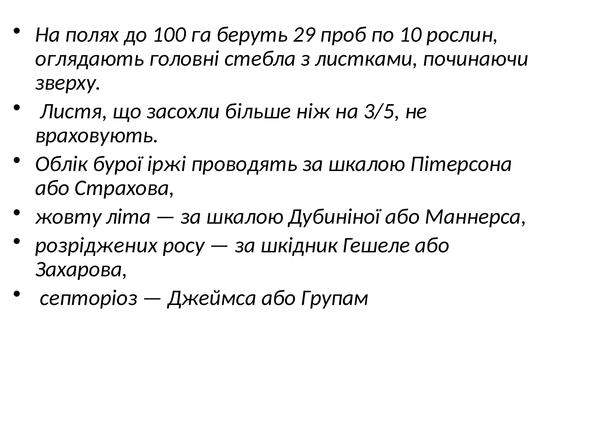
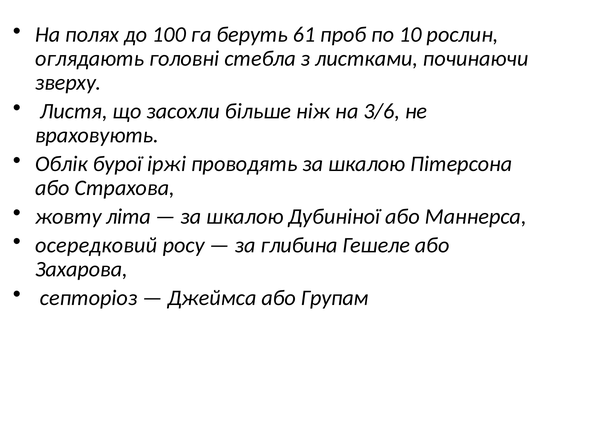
29: 29 -> 61
3/5: 3/5 -> 3/6
розріджених: розріджених -> осередковий
шкідник: шкідник -> глибина
